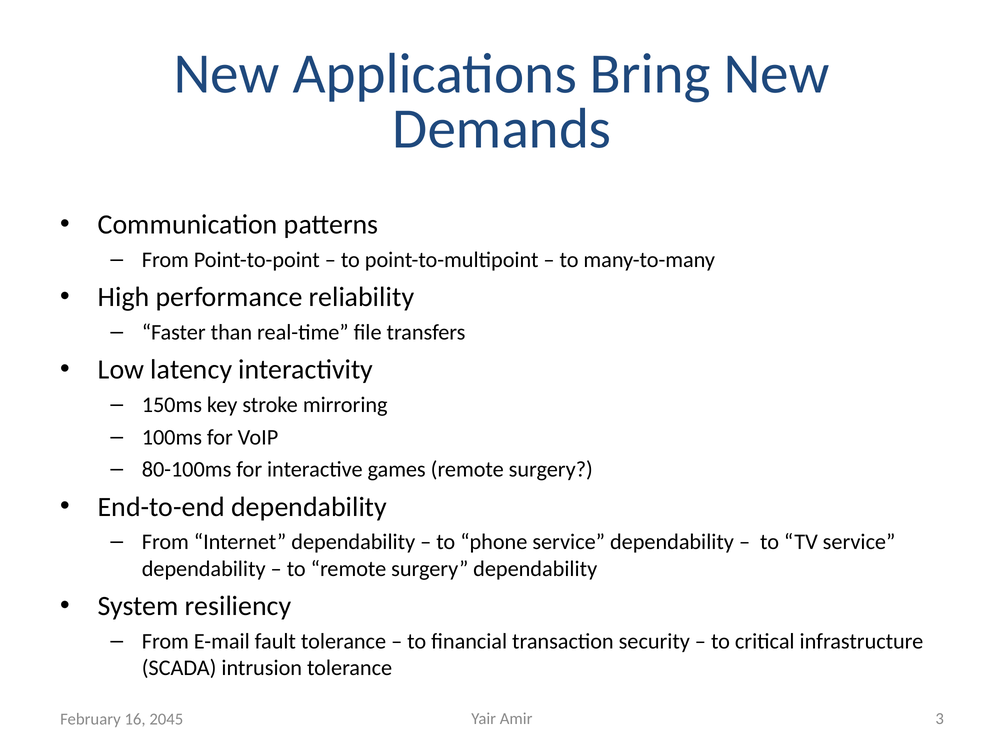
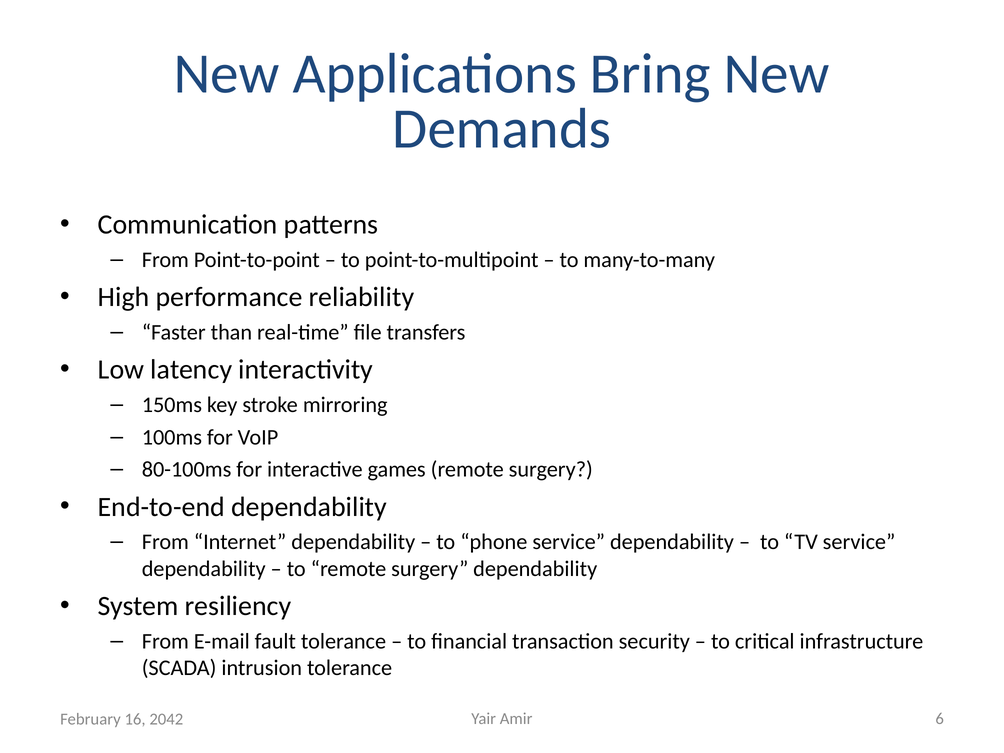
3: 3 -> 6
2045: 2045 -> 2042
